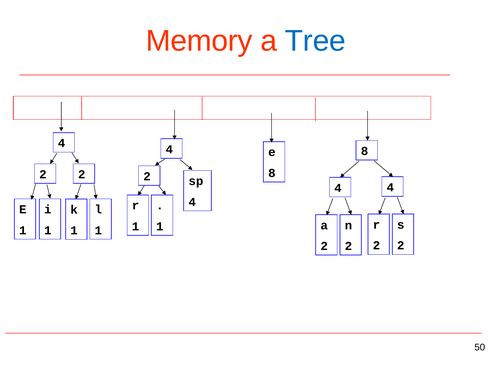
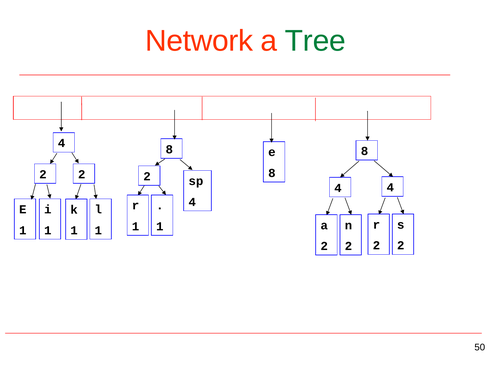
Memory: Memory -> Network
Tree colour: blue -> green
4 at (169, 149): 4 -> 8
